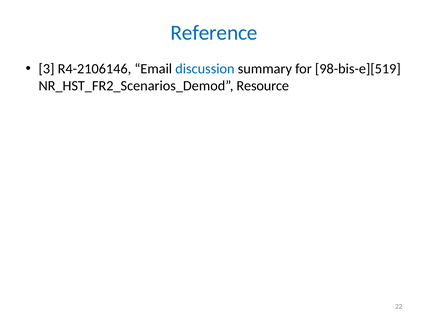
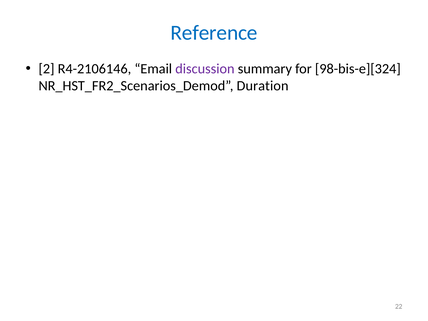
3: 3 -> 2
discussion colour: blue -> purple
98-bis-e][519: 98-bis-e][519 -> 98-bis-e][324
Resource: Resource -> Duration
